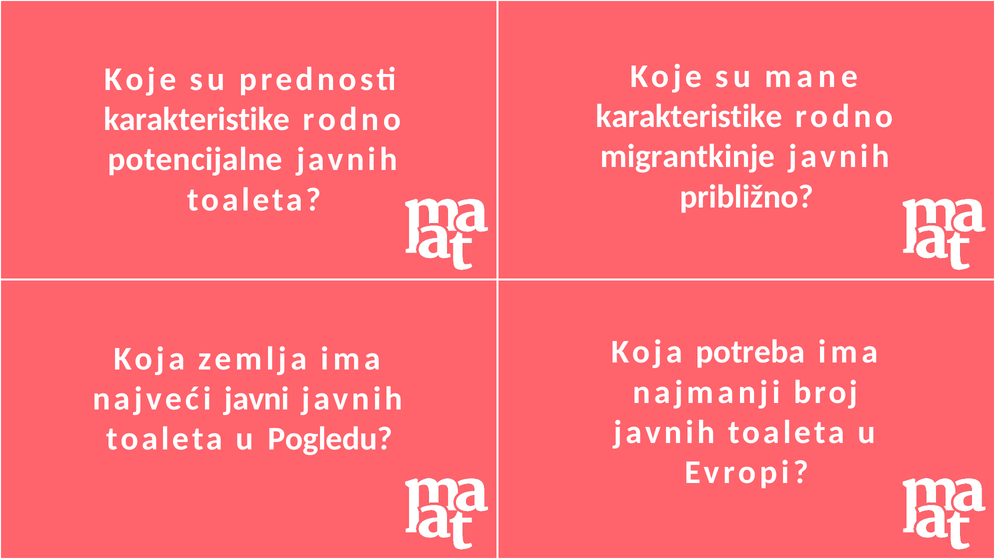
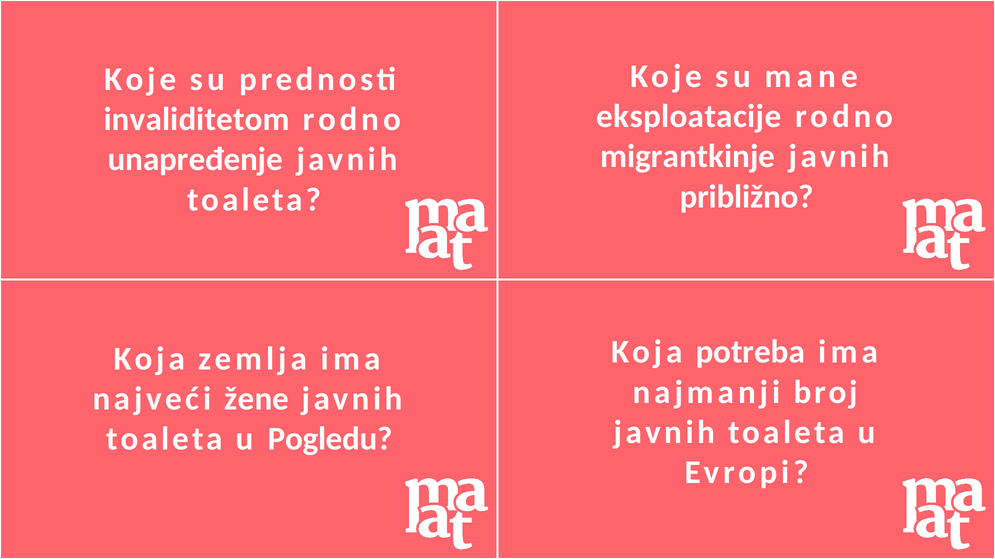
karakteristike at (689, 117): karakteristike -> eksploatacije
karakteristike at (197, 120): karakteristike -> invaliditetom
potencijalne: potencijalne -> unapređenje
javni: javni -> žene
